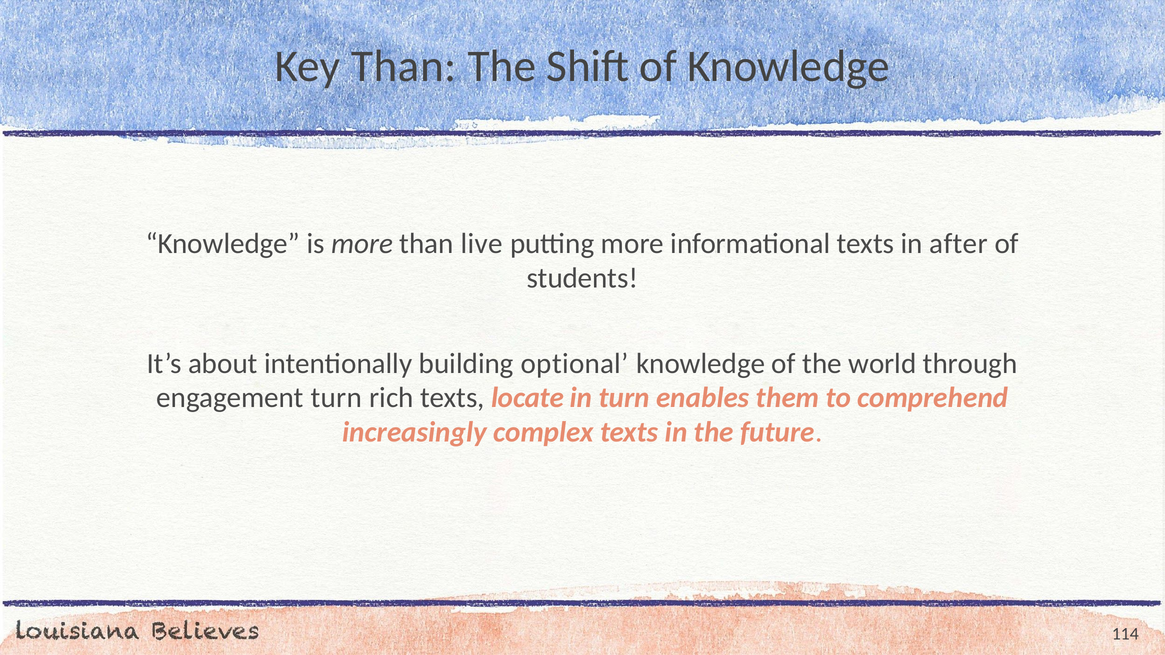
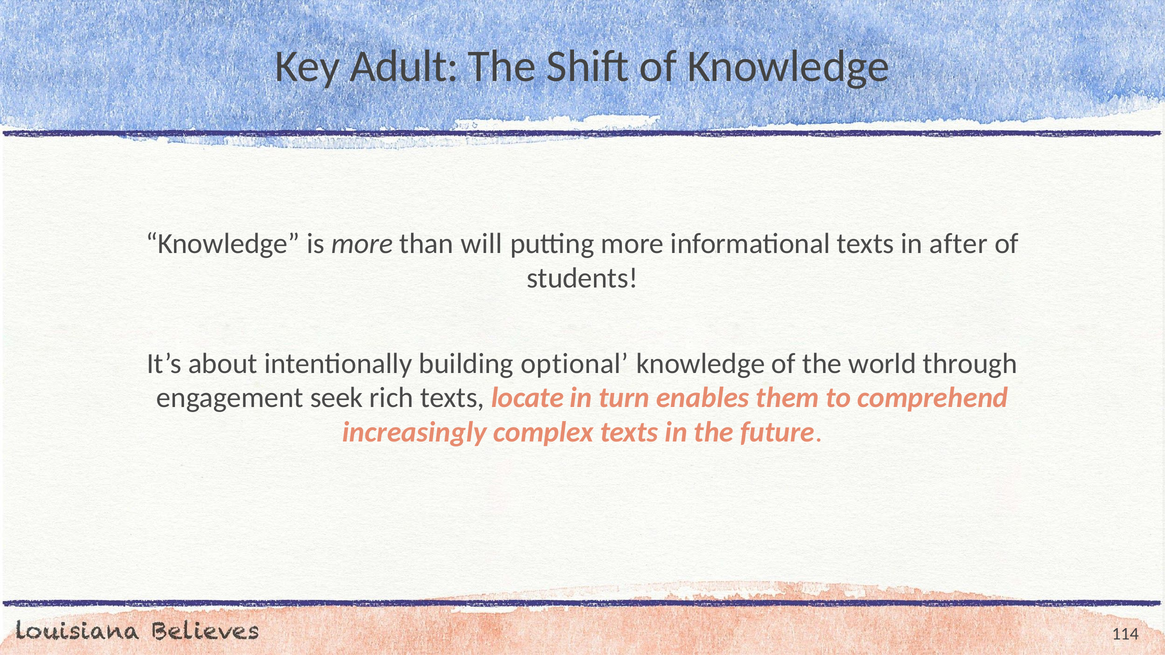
Key Than: Than -> Adult
live: live -> will
engagement turn: turn -> seek
